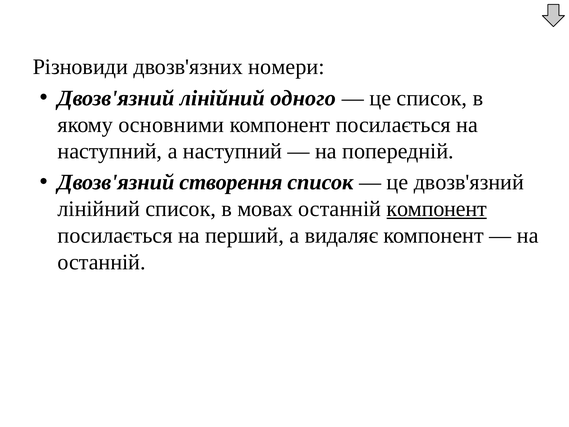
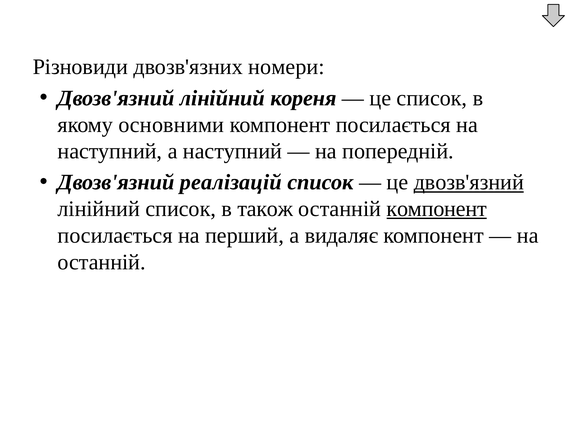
одного: одного -> кореня
створення: створення -> реалізацій
двозв'язний at (469, 182) underline: none -> present
мовах: мовах -> також
